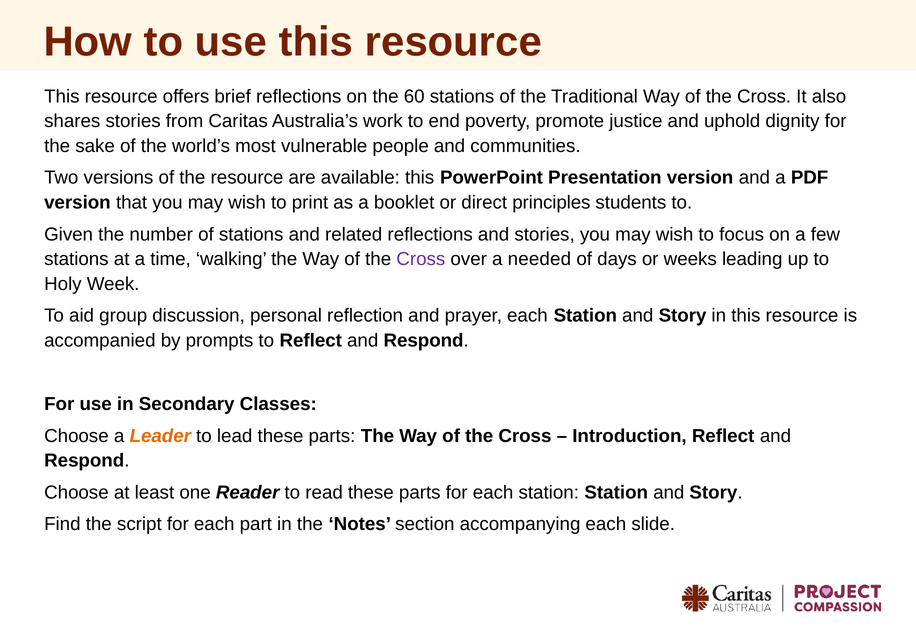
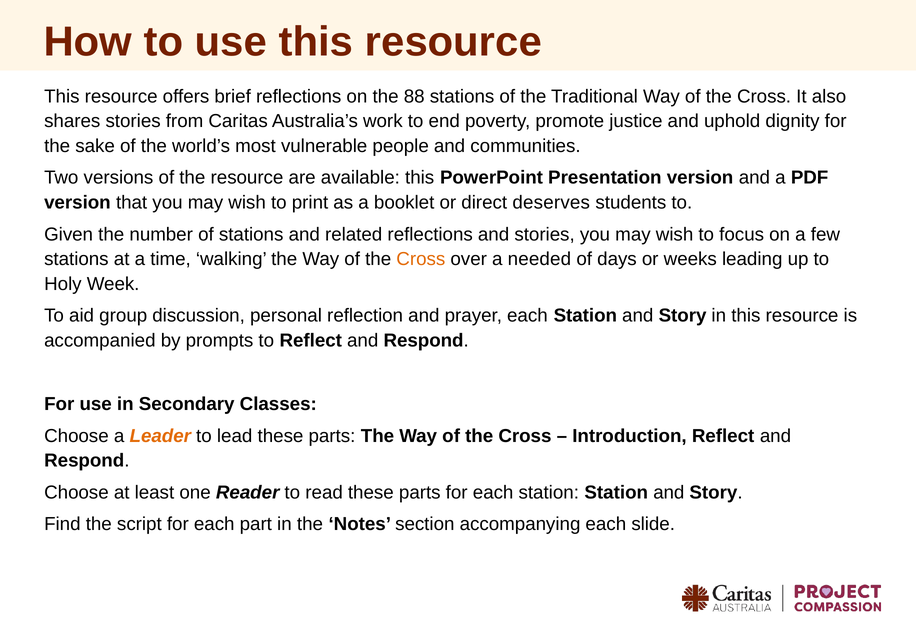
60: 60 -> 88
principles: principles -> deserves
Cross at (421, 259) colour: purple -> orange
